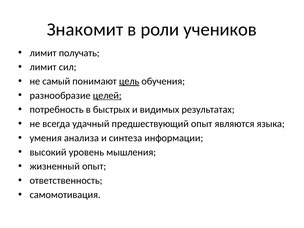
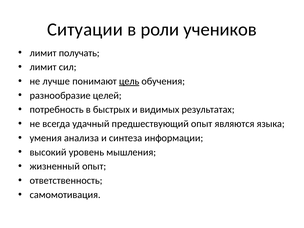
Знакомит: Знакомит -> Ситуации
самый: самый -> лучше
целей underline: present -> none
